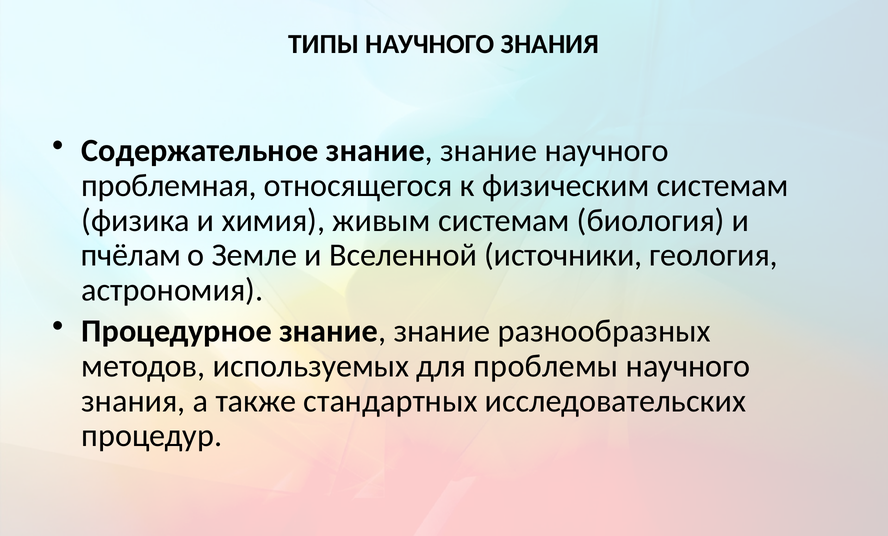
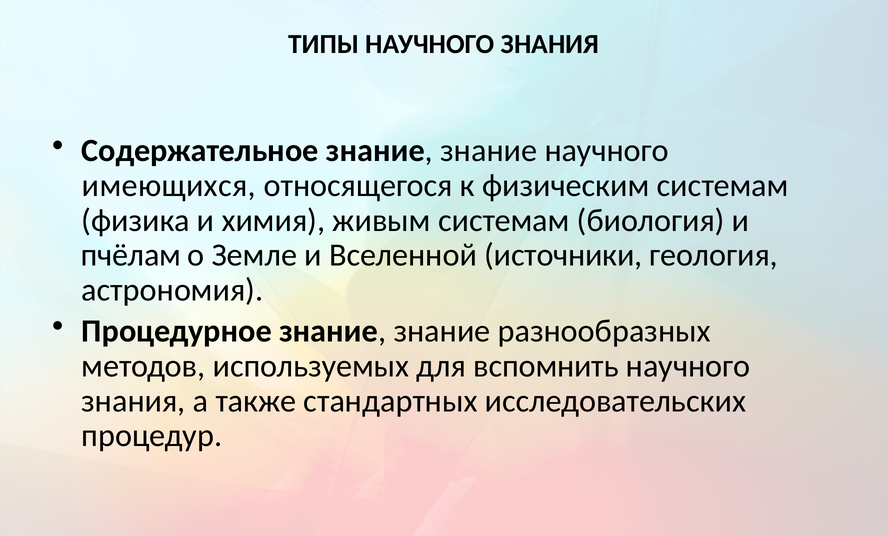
проблемная: проблемная -> имеющихся
проблемы: проблемы -> вспомнить
